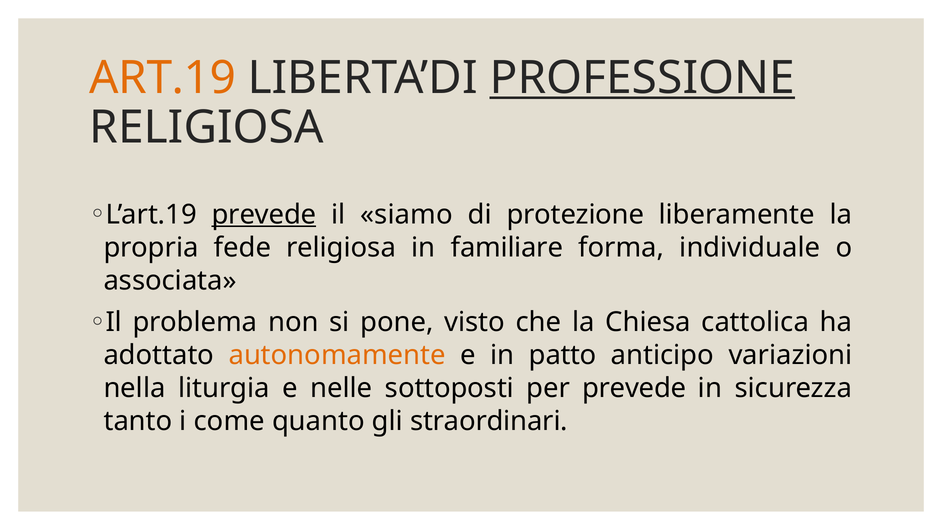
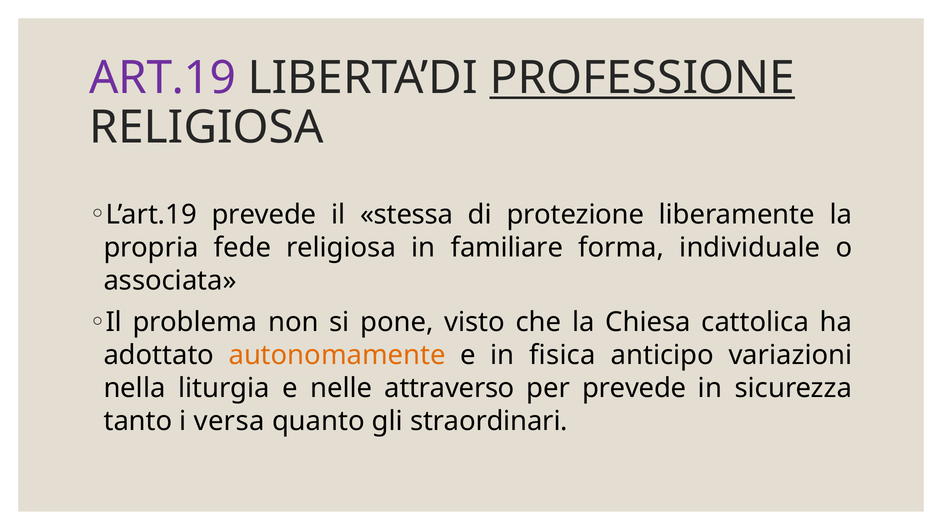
ART.19 colour: orange -> purple
prevede at (264, 214) underline: present -> none
siamo: siamo -> stessa
patto: patto -> fisica
sottoposti: sottoposti -> attraverso
come: come -> versa
